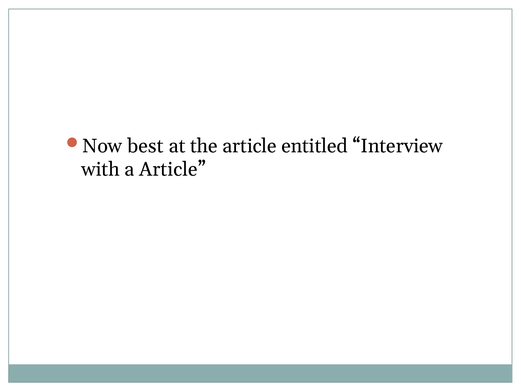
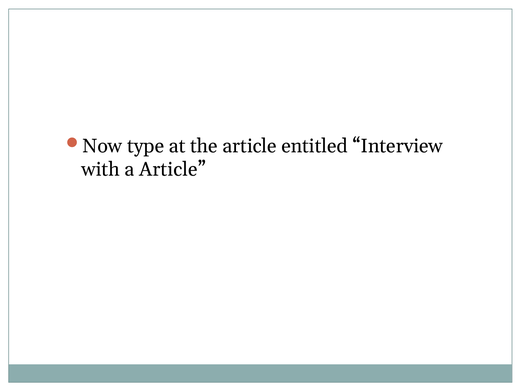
best: best -> type
